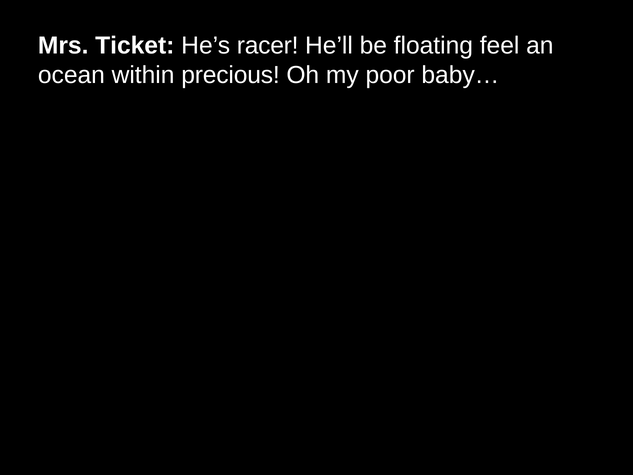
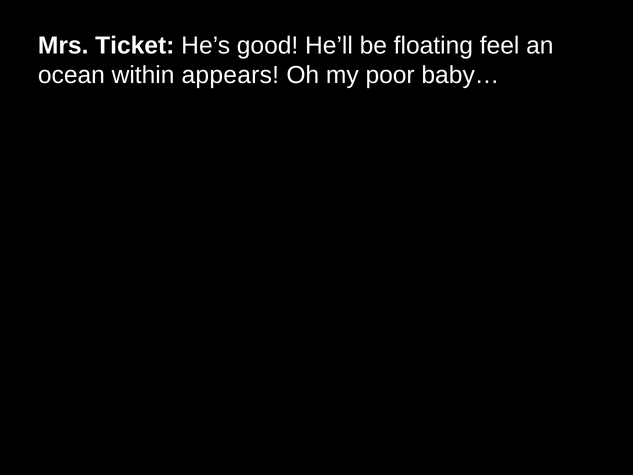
racer: racer -> good
precious: precious -> appears
